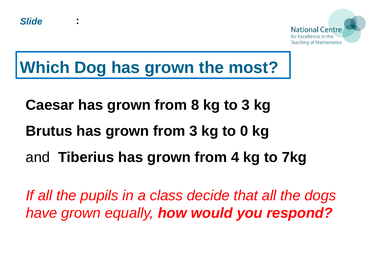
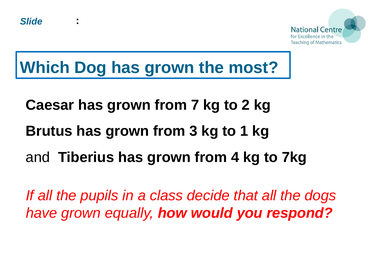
8: 8 -> 7
to 3: 3 -> 2
0: 0 -> 1
